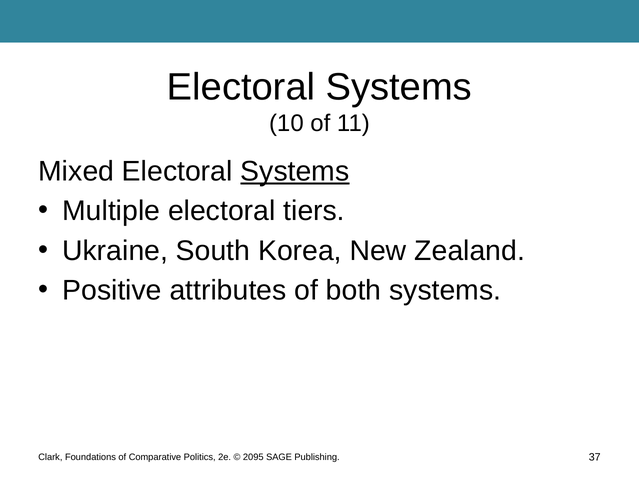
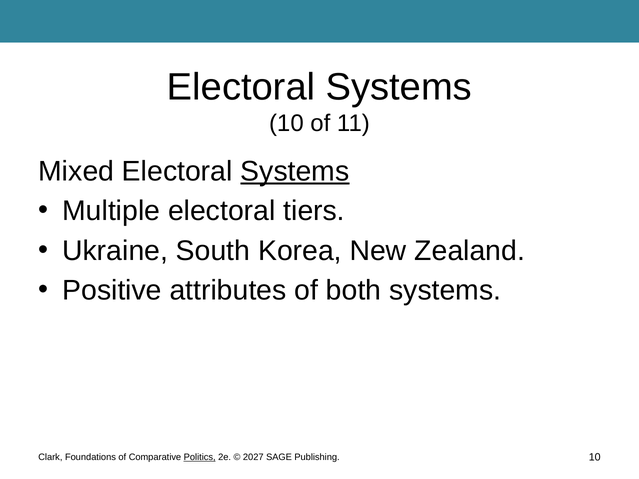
Politics underline: none -> present
2095: 2095 -> 2027
Publishing 37: 37 -> 10
